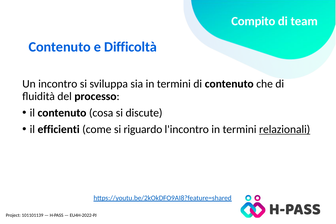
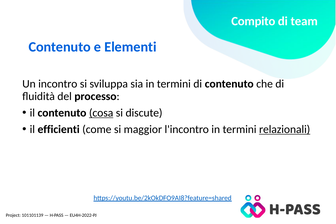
Difficoltà: Difficoltà -> Elementi
cosa underline: none -> present
riguardo: riguardo -> maggior
